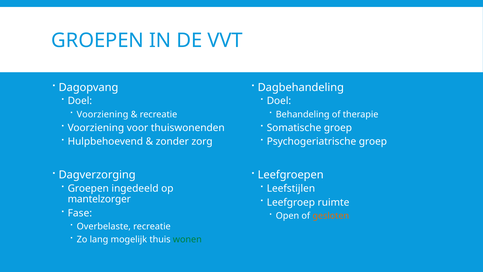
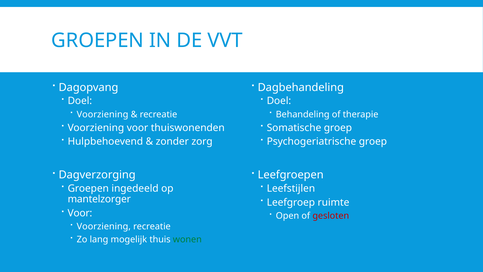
Fase at (80, 213): Fase -> Voor
gesloten colour: orange -> red
Overbelaste at (104, 226): Overbelaste -> Voorziening
